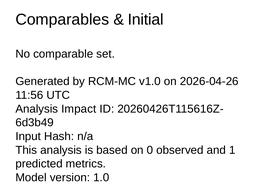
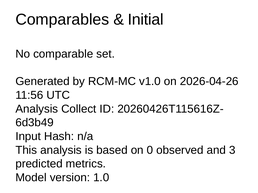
Impact: Impact -> Collect
1: 1 -> 3
